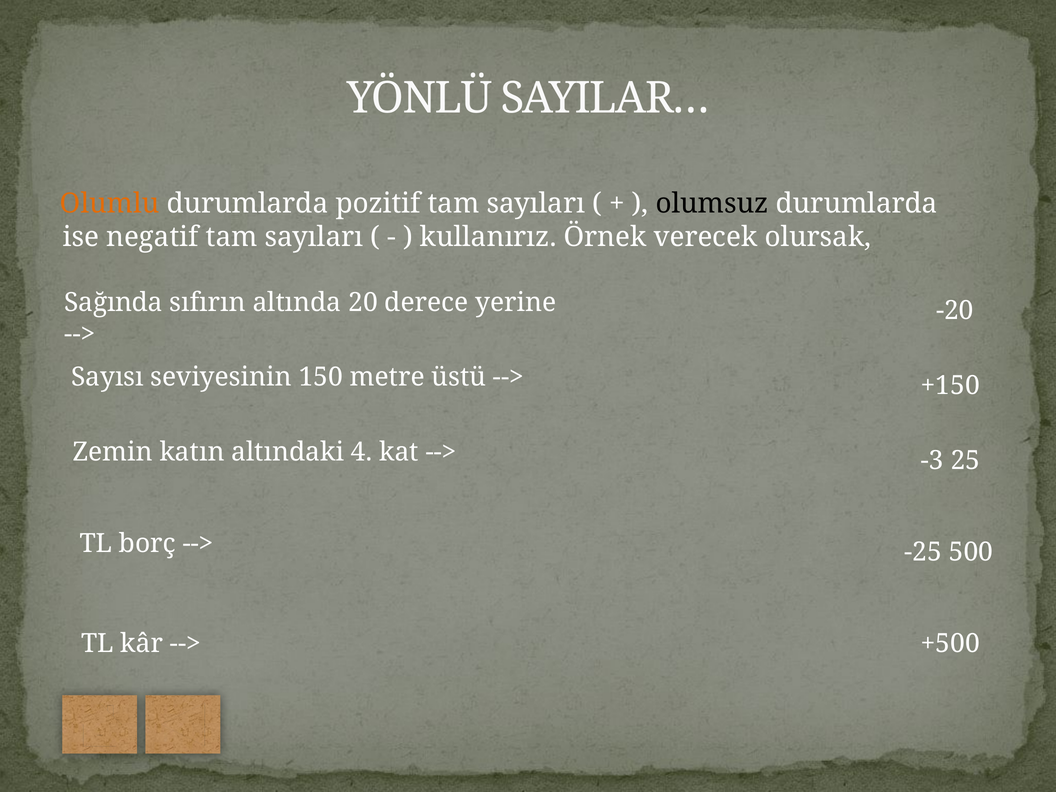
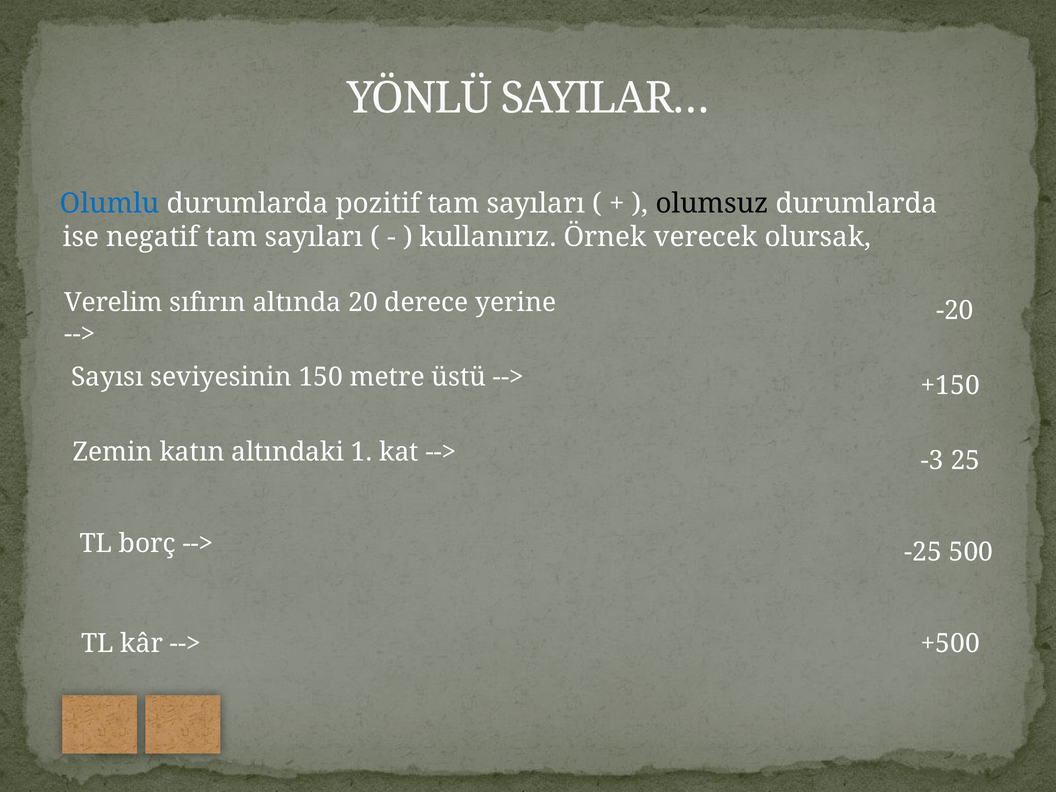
Olumlu colour: orange -> blue
Sağında: Sağında -> Verelim
4: 4 -> 1
